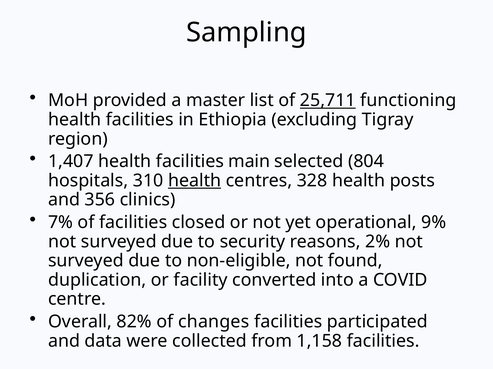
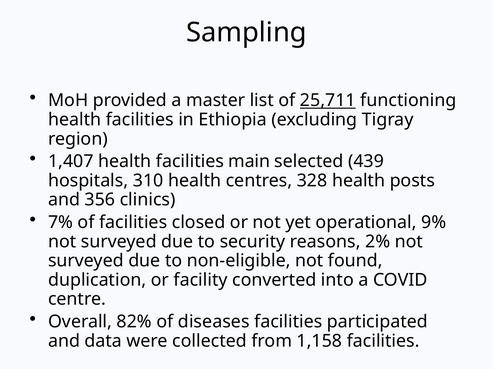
804: 804 -> 439
health at (195, 181) underline: present -> none
changes: changes -> diseases
